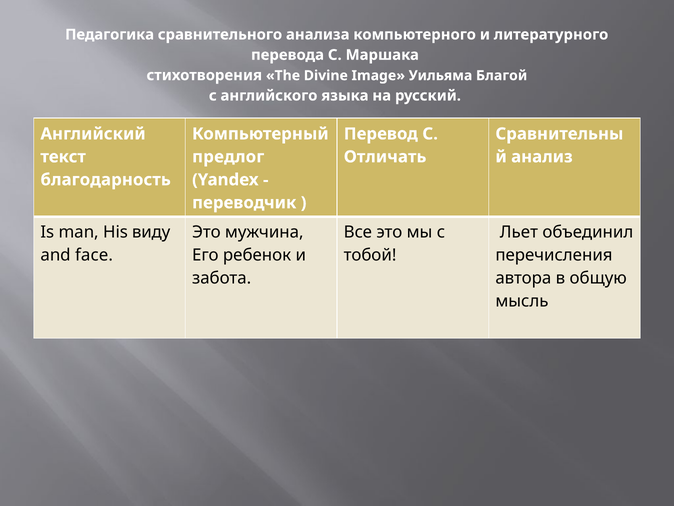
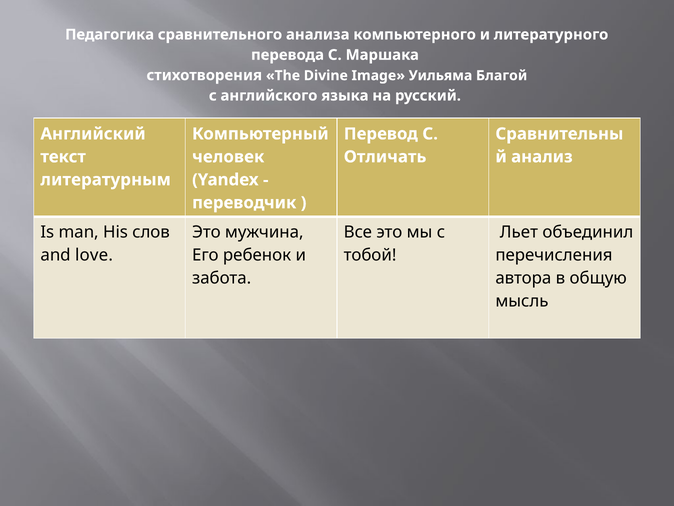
предлог: предлог -> человек
благодарность: благодарность -> литературным
виду: виду -> слов
face: face -> love
